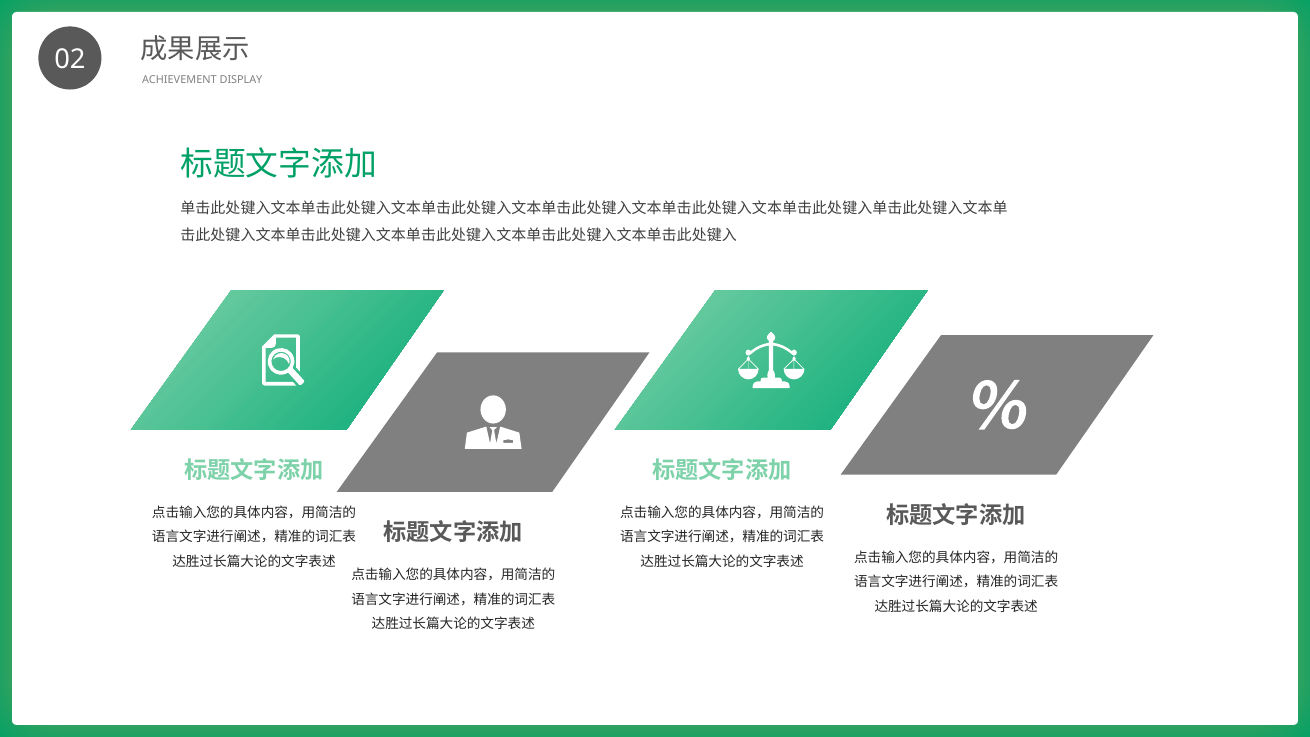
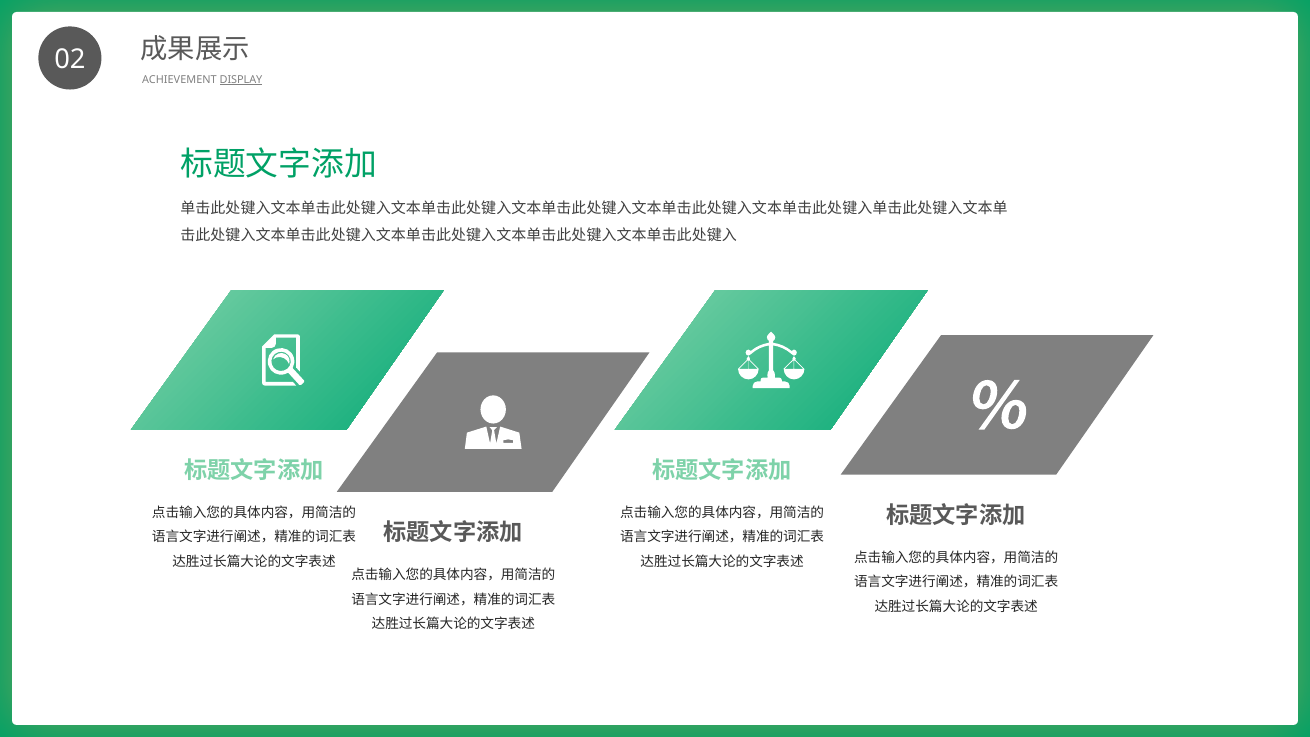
DISPLAY underline: none -> present
